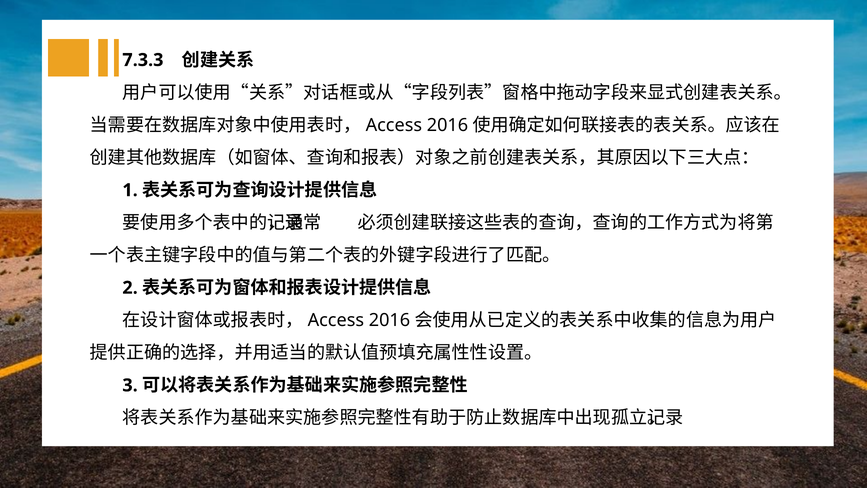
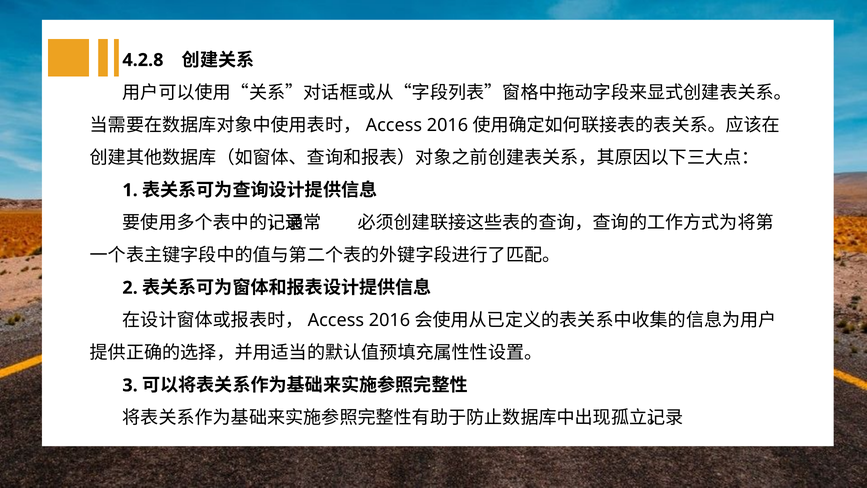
7.3.3: 7.3.3 -> 4.2.8
